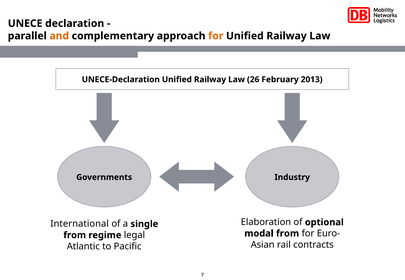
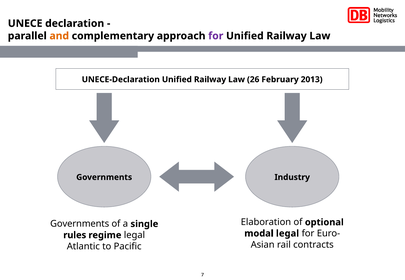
for at (216, 36) colour: orange -> purple
International at (80, 224): International -> Governments
modal from: from -> legal
from at (75, 235): from -> rules
